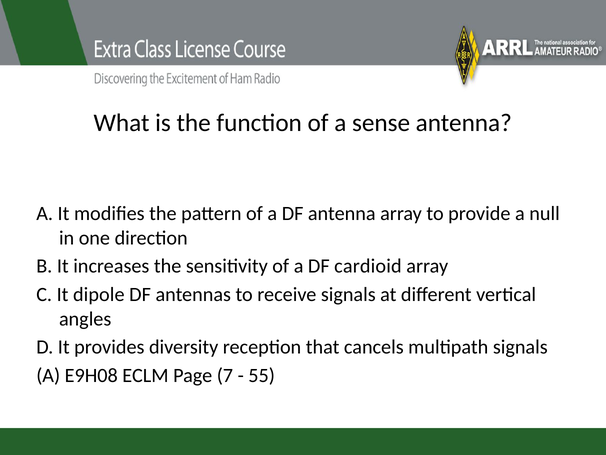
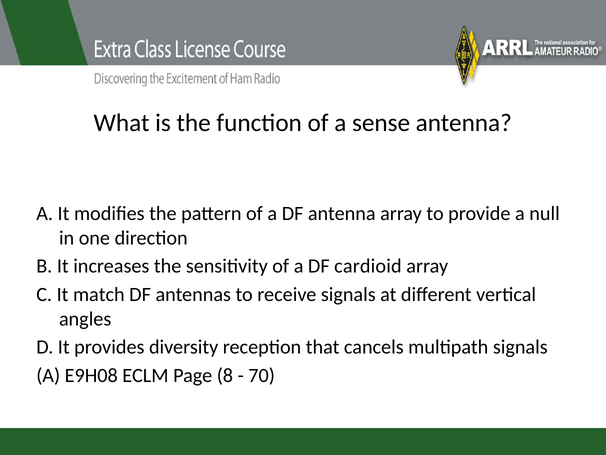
dipole: dipole -> match
7: 7 -> 8
55: 55 -> 70
